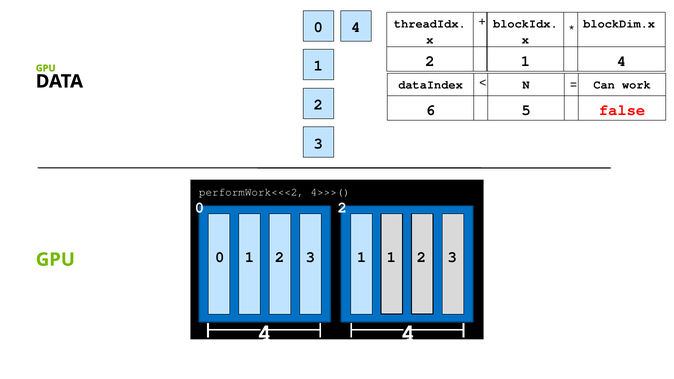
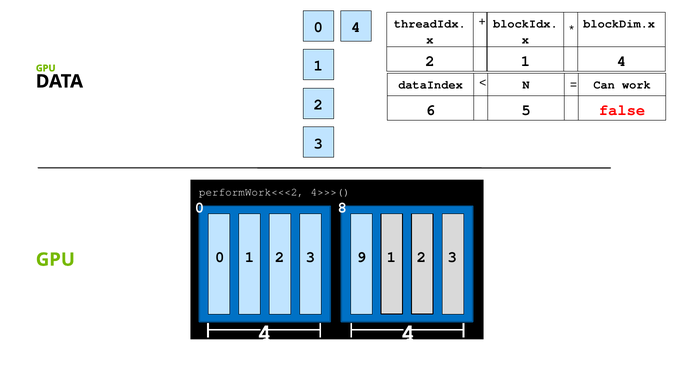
0 2: 2 -> 8
3 1: 1 -> 9
